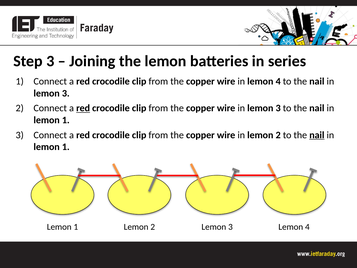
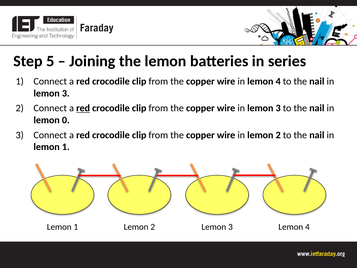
Step 3: 3 -> 5
1 at (66, 120): 1 -> 0
nail at (317, 135) underline: present -> none
